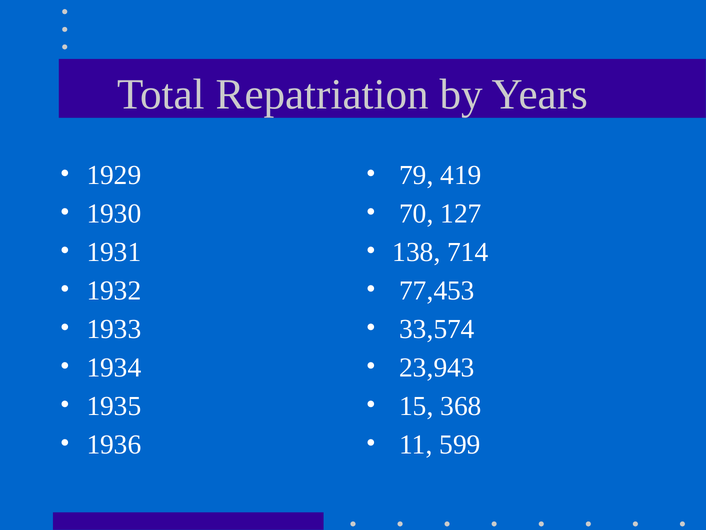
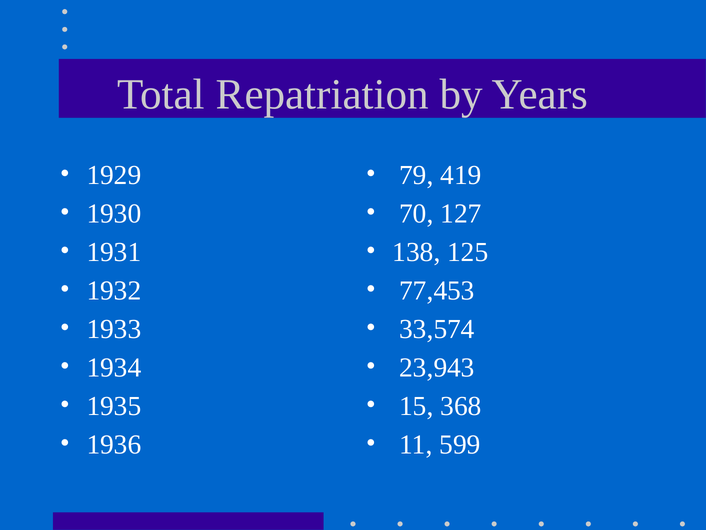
714: 714 -> 125
